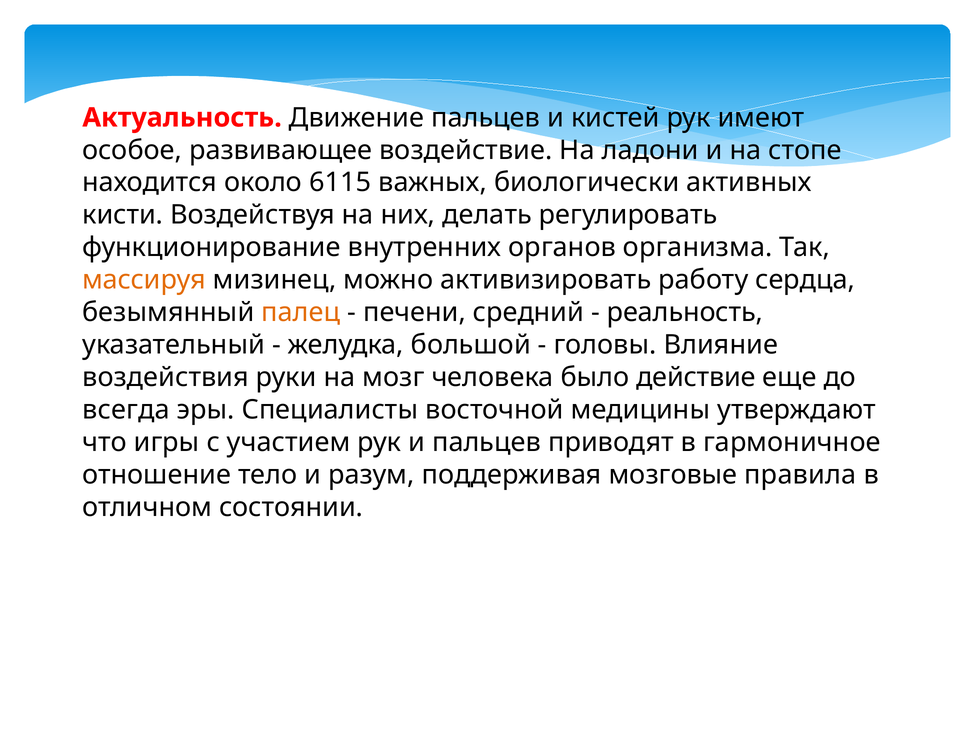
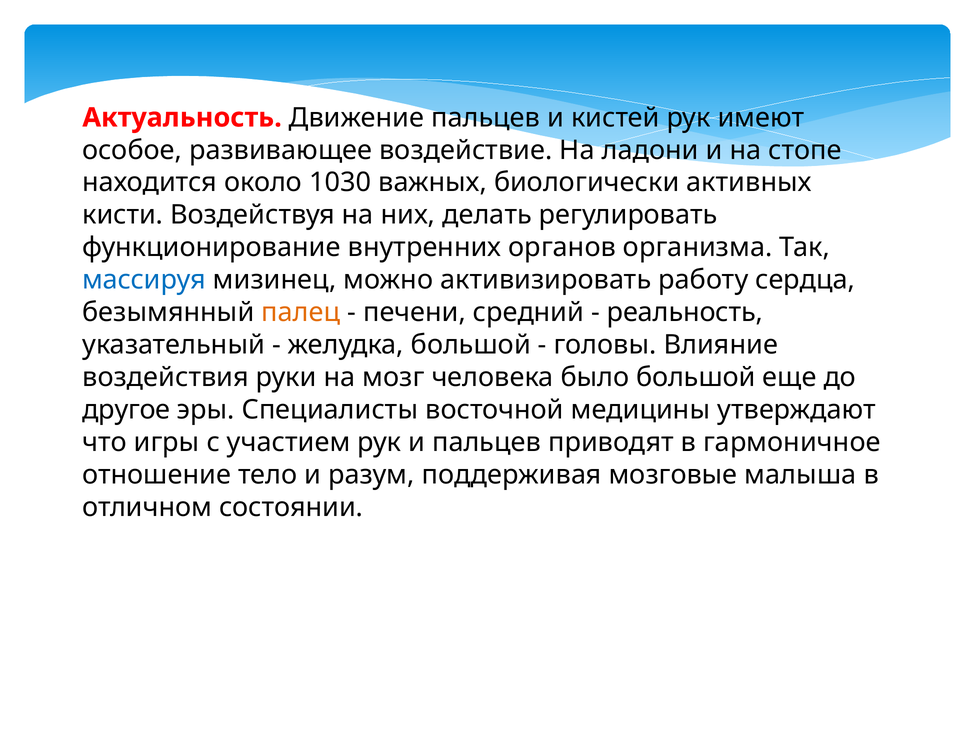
6115: 6115 -> 1030
массируя colour: orange -> blue
было действие: действие -> большой
всегда: всегда -> другое
правила: правила -> малыша
